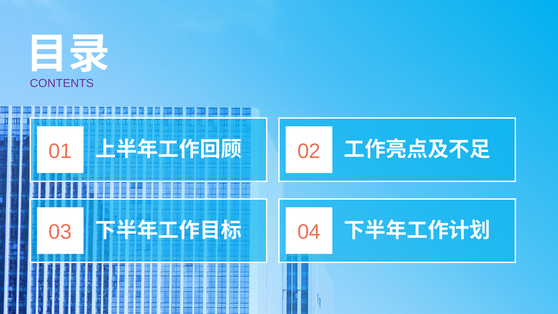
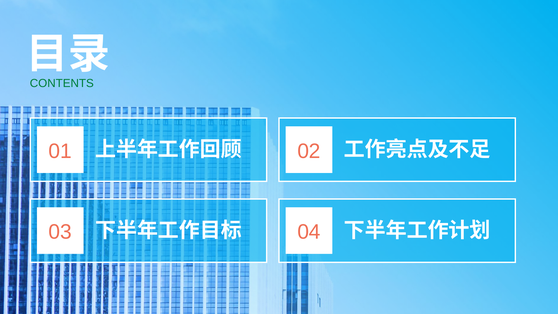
CONTENTS colour: purple -> green
